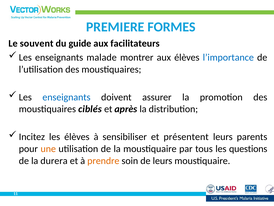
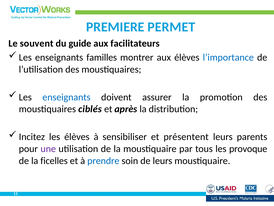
FORMES: FORMES -> PERMET
malade: malade -> familles
une colour: orange -> purple
questions: questions -> provoque
durera: durera -> ficelles
prendre colour: orange -> blue
